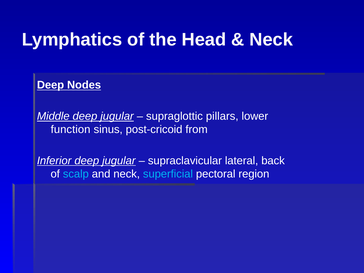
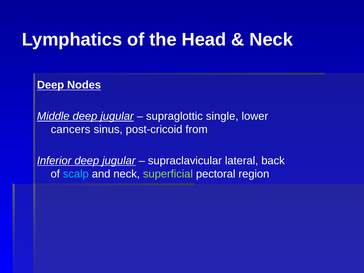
pillars: pillars -> single
function: function -> cancers
superficial colour: light blue -> light green
